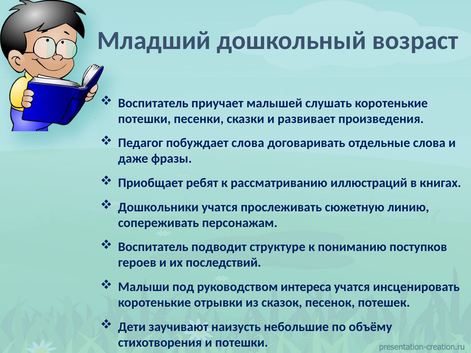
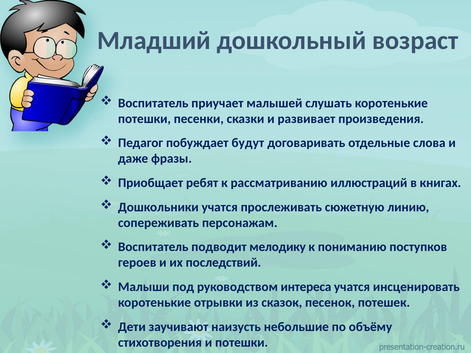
побуждает слова: слова -> будут
структуре: структуре -> мелодику
